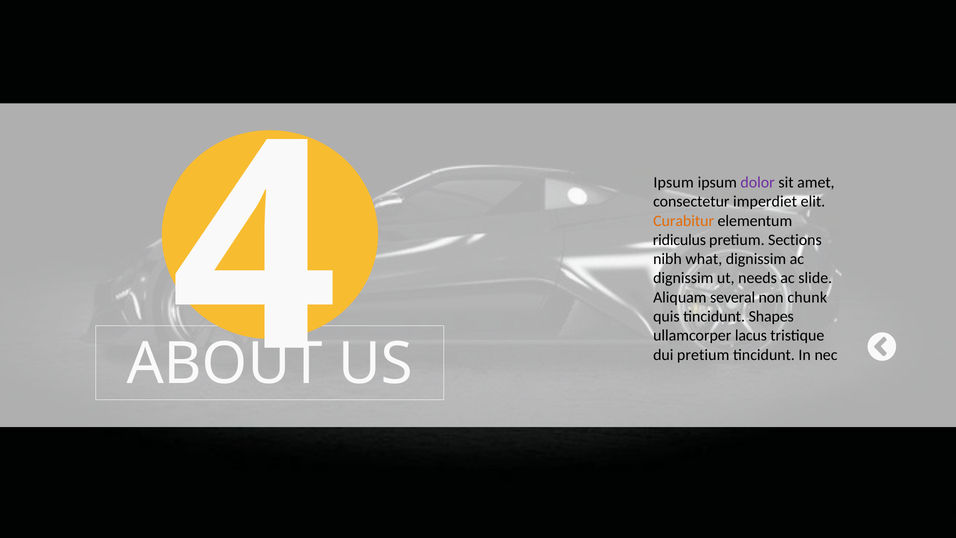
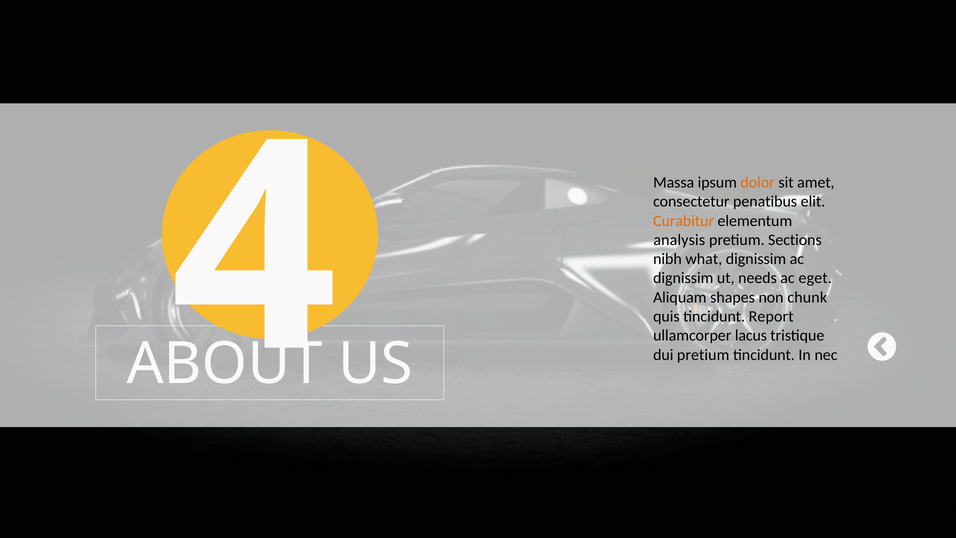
Ipsum at (674, 183): Ipsum -> Massa
dolor colour: purple -> orange
imperdiet: imperdiet -> penatibus
ridiculus: ridiculus -> analysis
slide: slide -> eget
several: several -> shapes
Shapes: Shapes -> Report
